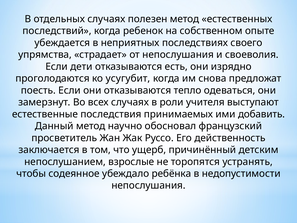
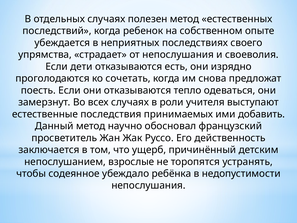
усугубит: усугубит -> сочетать
